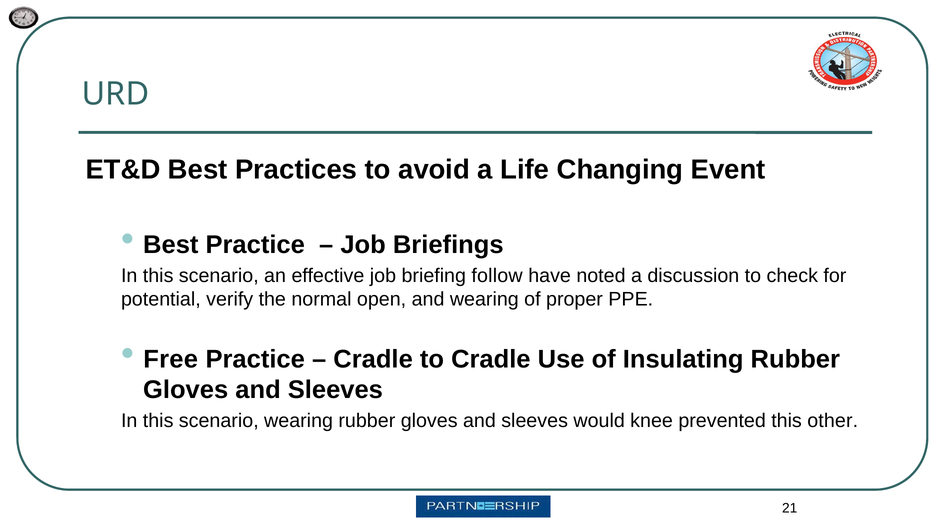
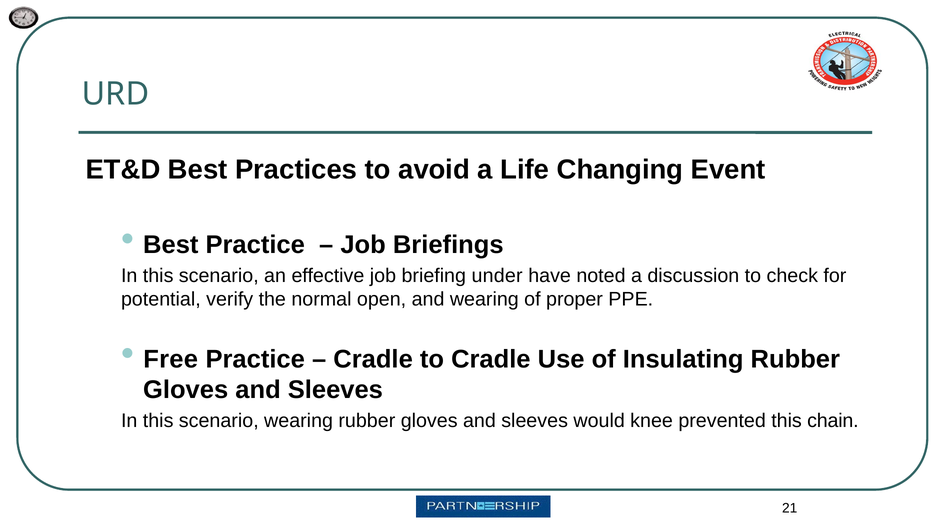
follow: follow -> under
other: other -> chain
